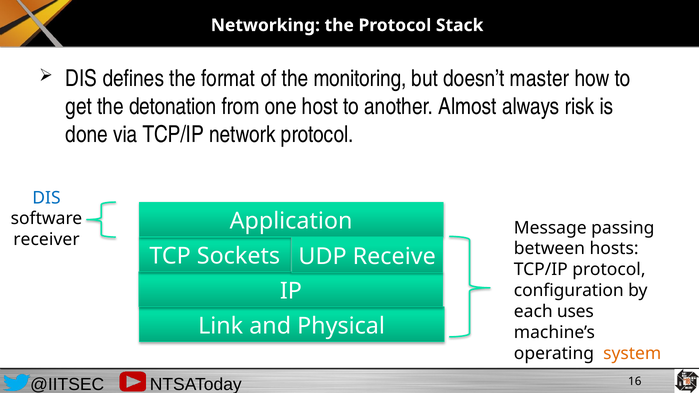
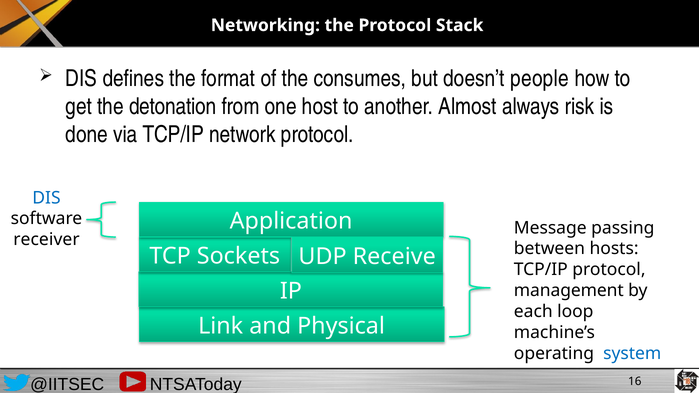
monitoring: monitoring -> consumes
master: master -> people
configuration: configuration -> management
uses: uses -> loop
system colour: orange -> blue
